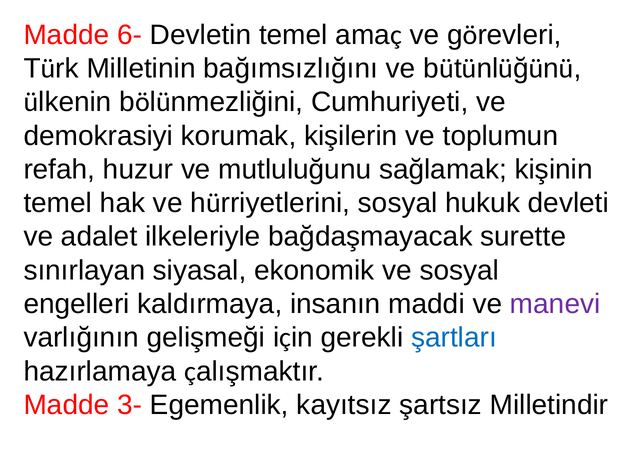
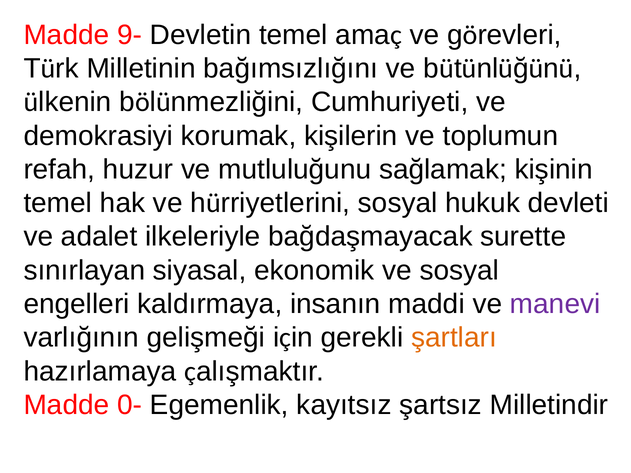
6-: 6- -> 9-
şartları colour: blue -> orange
3-: 3- -> 0-
